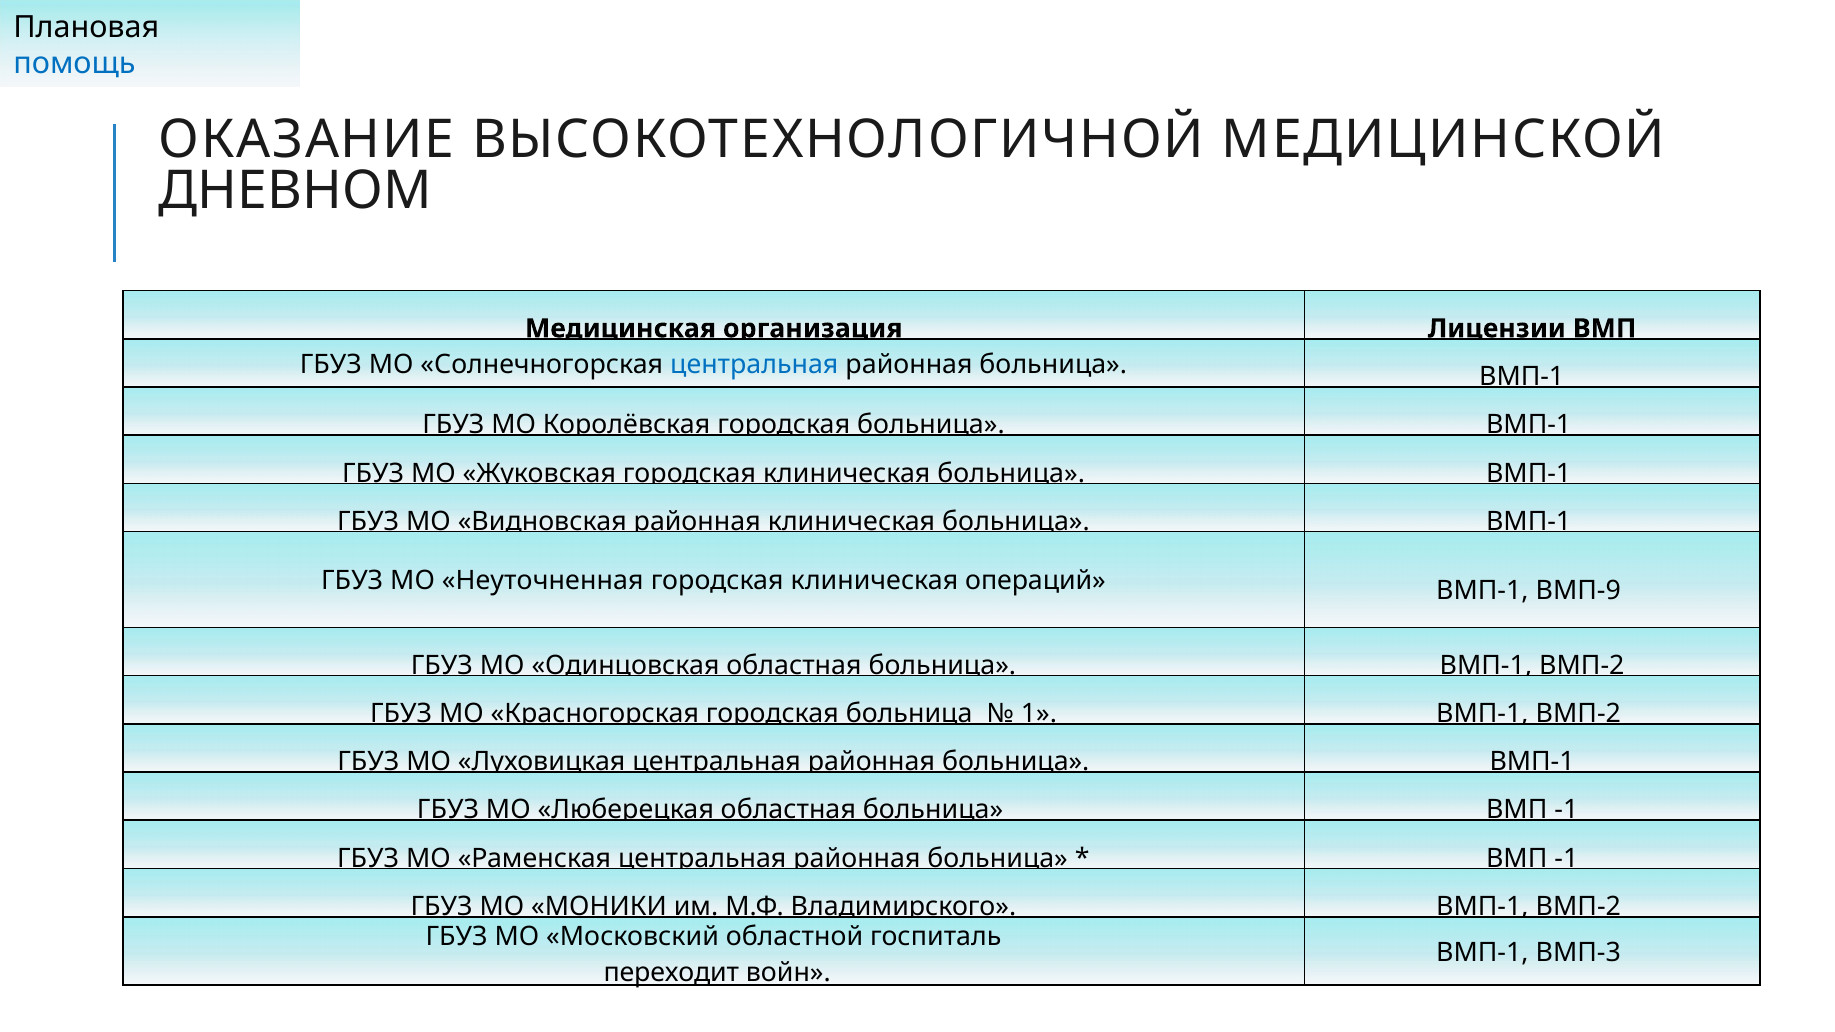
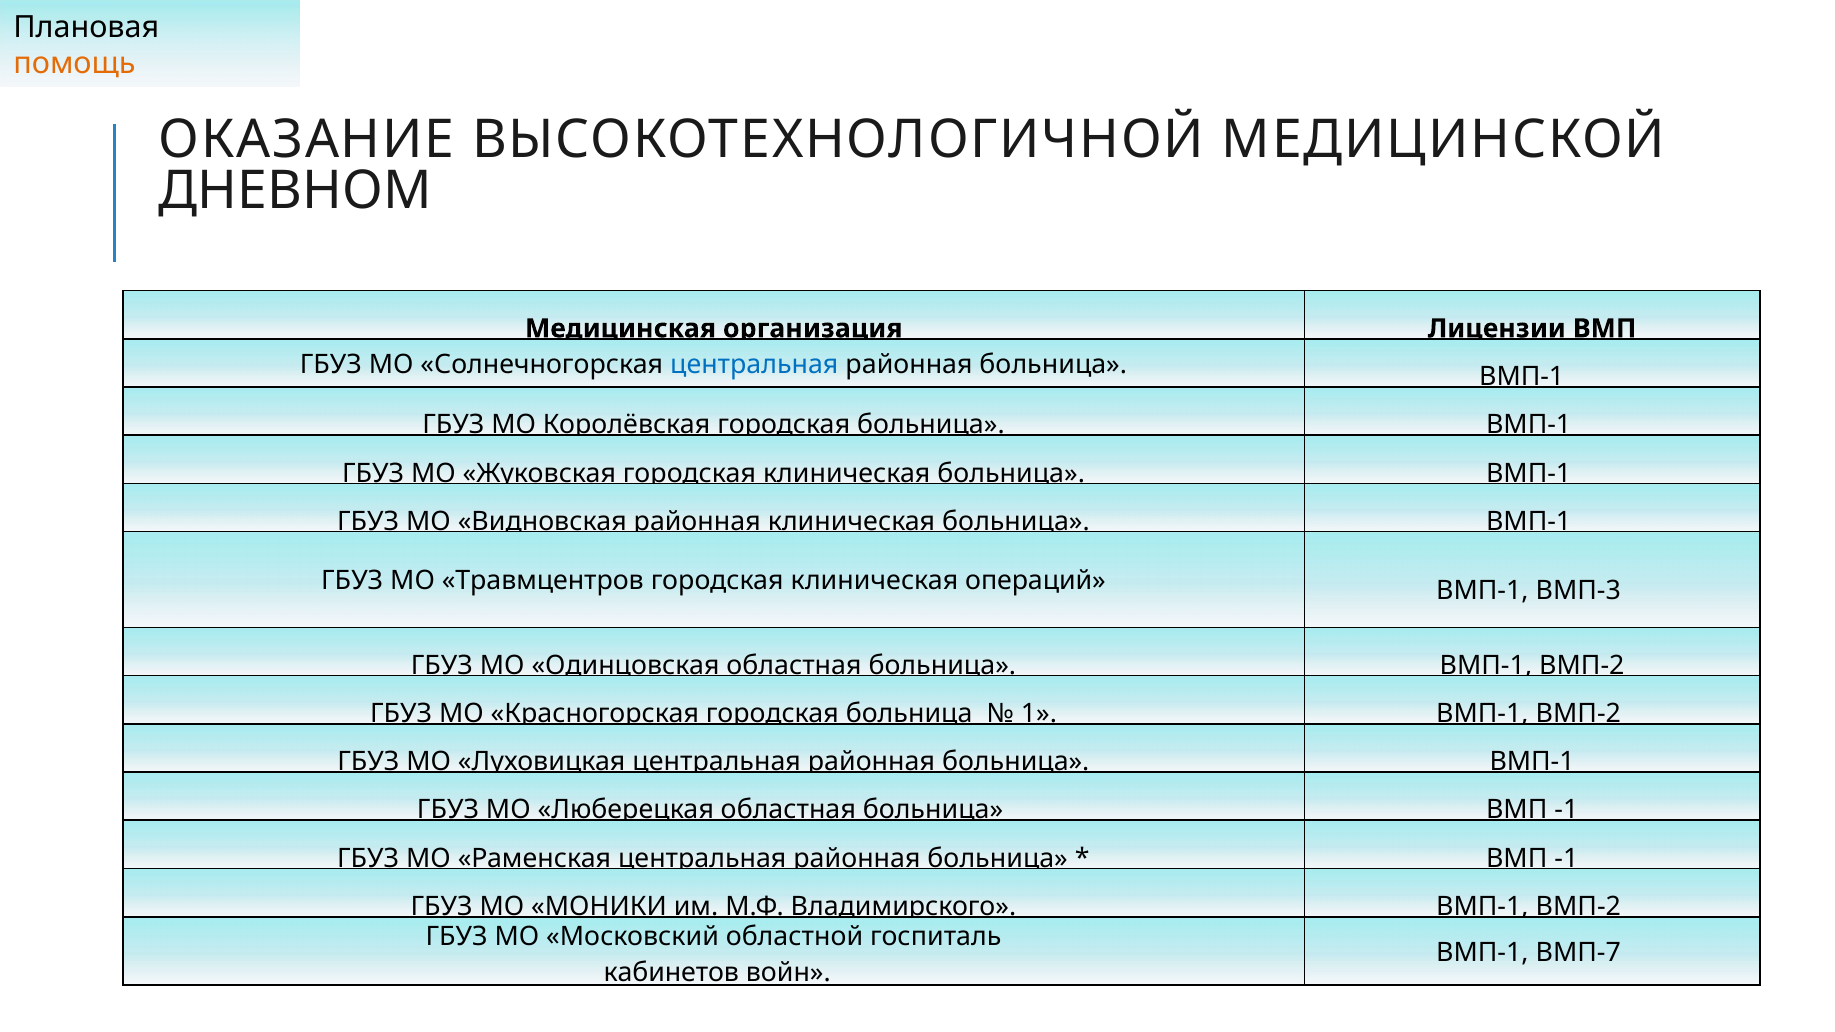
помощь colour: blue -> orange
Неуточненная: Неуточненная -> Травмцентров
ВМП-9: ВМП-9 -> ВМП-3
ВМП-3: ВМП-3 -> ВМП-7
переходит: переходит -> кабинетов
